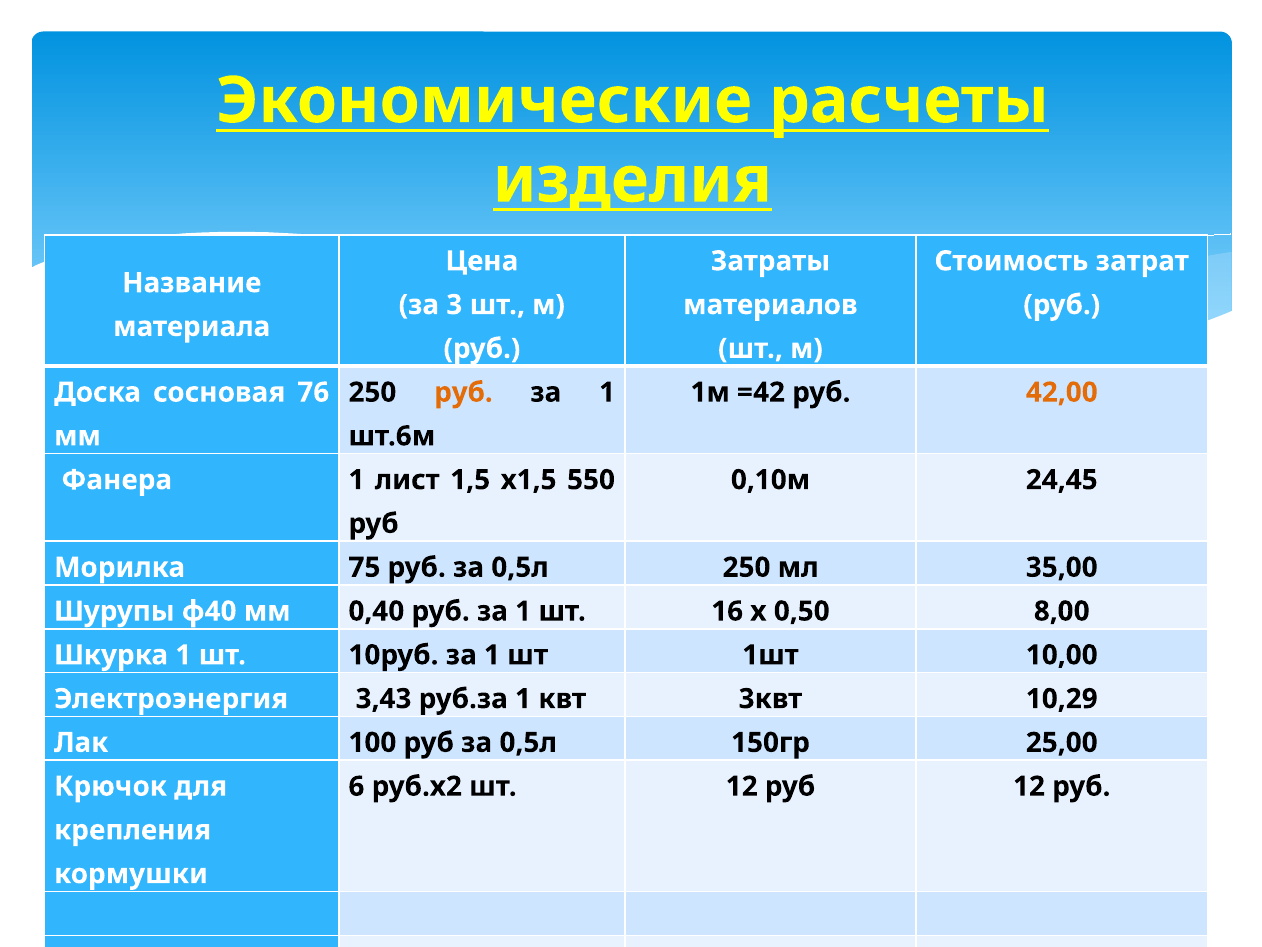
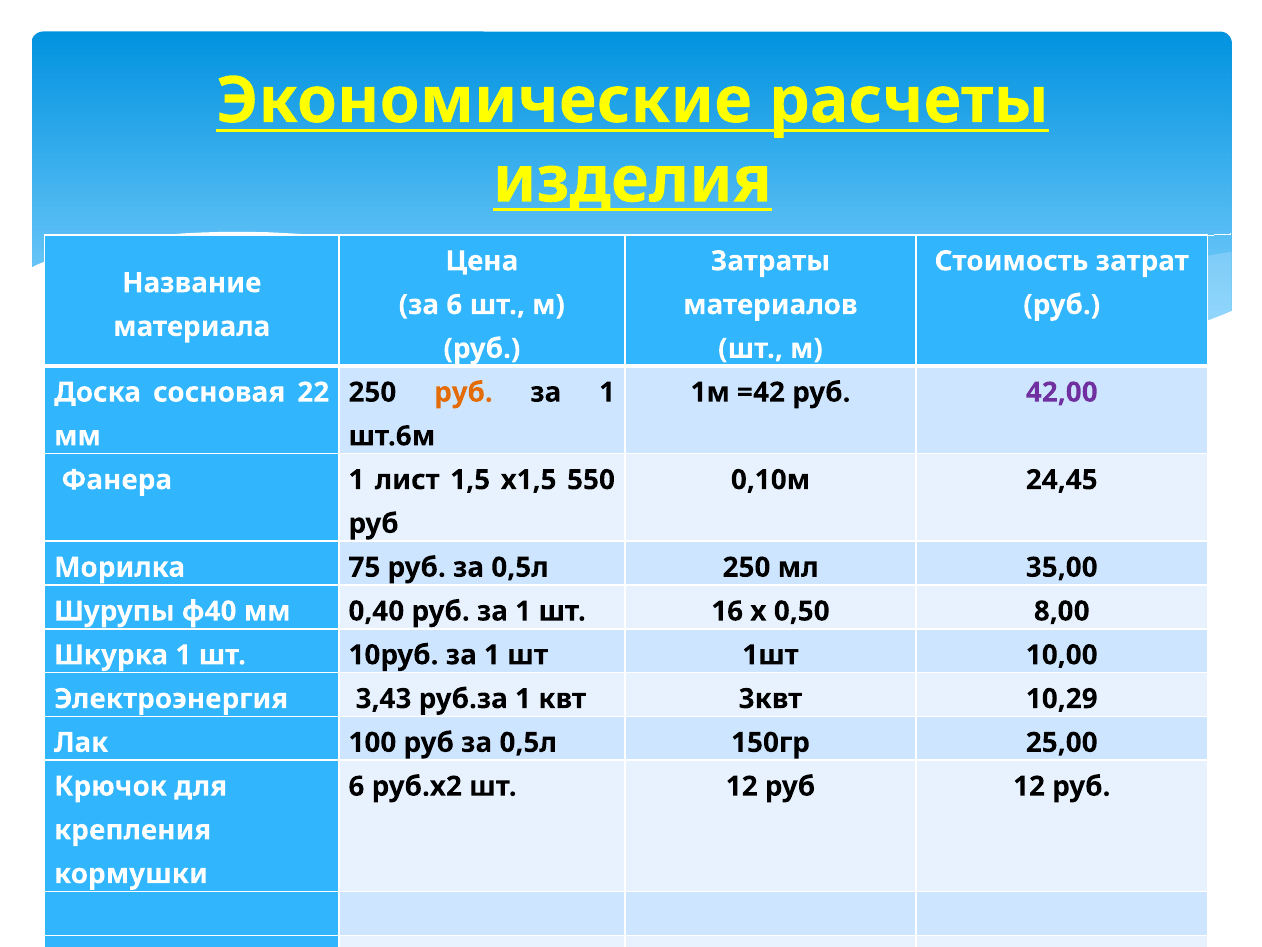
за 3: 3 -> 6
76: 76 -> 22
42,00 colour: orange -> purple
